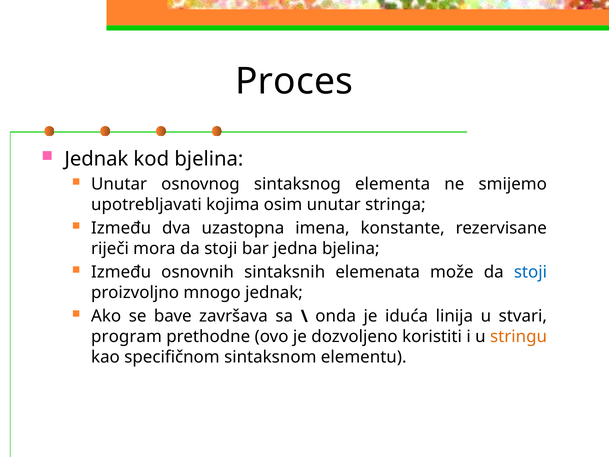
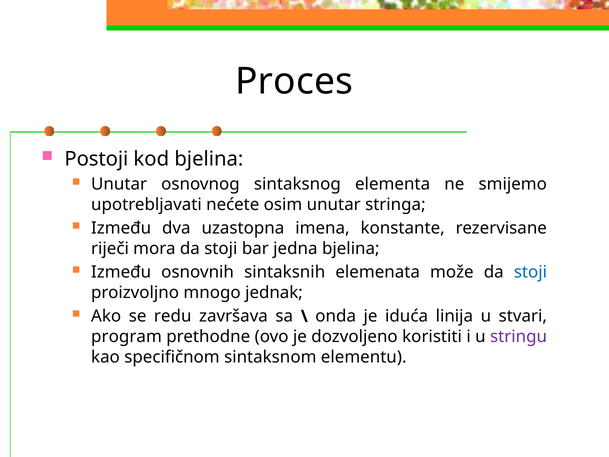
Jednak at (96, 159): Jednak -> Postoji
kojima: kojima -> nećete
bave: bave -> redu
stringu colour: orange -> purple
